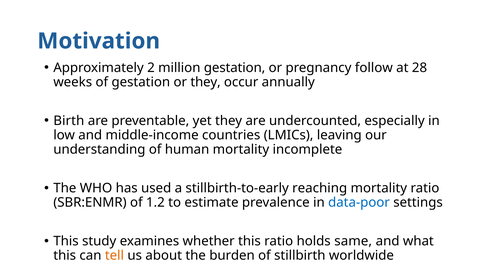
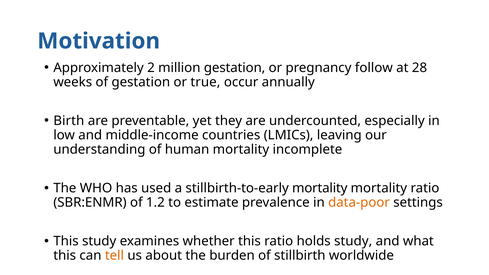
or they: they -> true
stillbirth-to-early reaching: reaching -> mortality
data-poor colour: blue -> orange
holds same: same -> study
